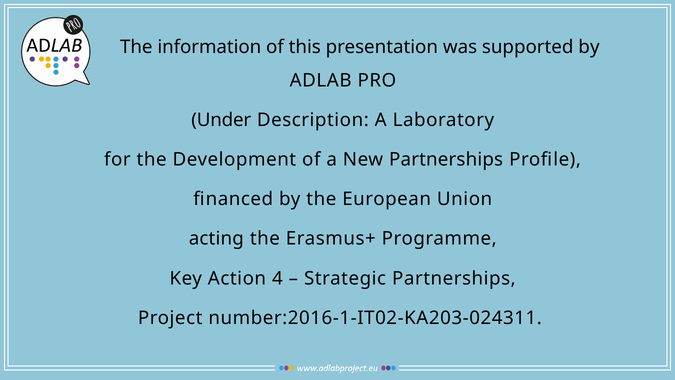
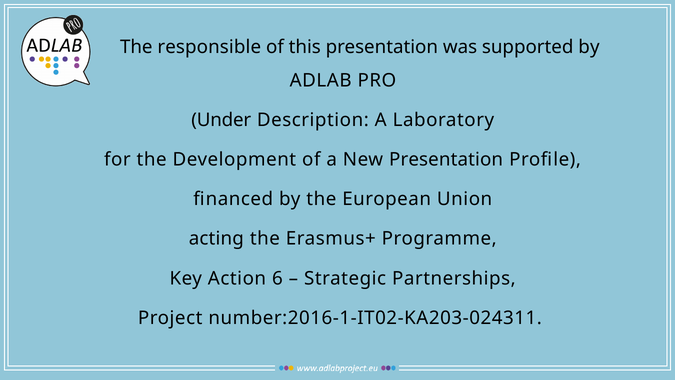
information: information -> responsible
New Partnerships: Partnerships -> Presentation
4: 4 -> 6
